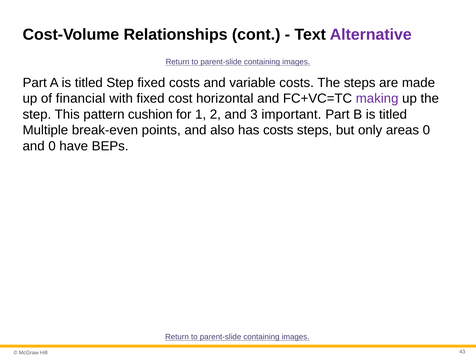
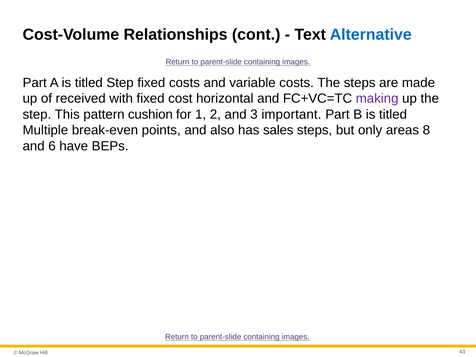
Alternative colour: purple -> blue
financial: financial -> received
has costs: costs -> sales
areas 0: 0 -> 8
and 0: 0 -> 6
